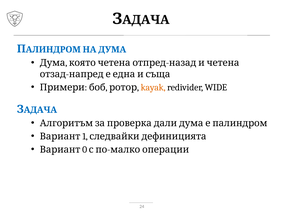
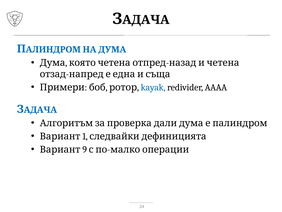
kayak colour: orange -> blue
WIDE: WIDE -> AAAA
0: 0 -> 9
